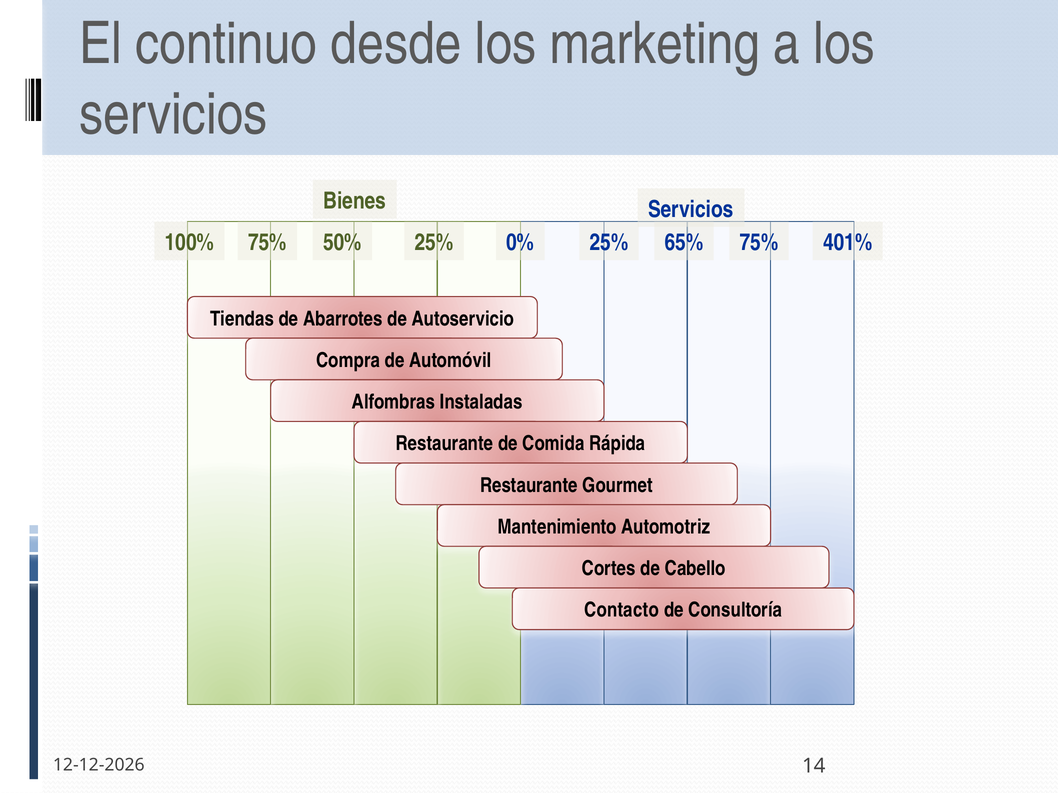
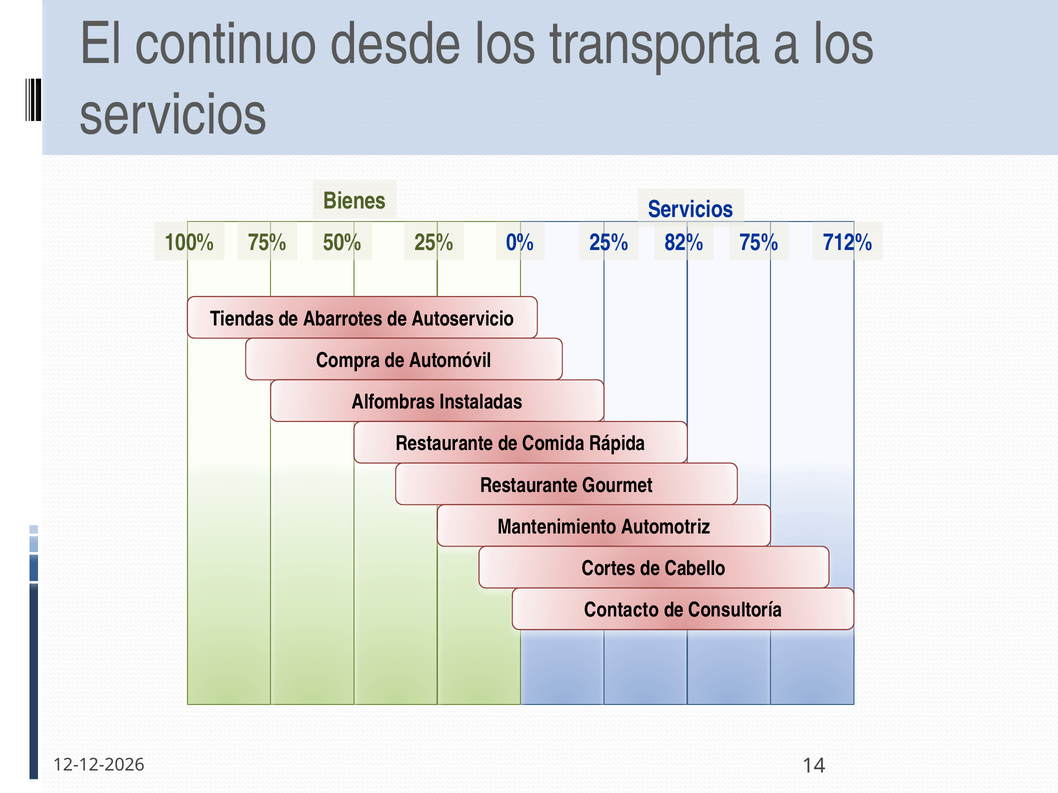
marketing: marketing -> transporta
65%: 65% -> 82%
401%: 401% -> 712%
